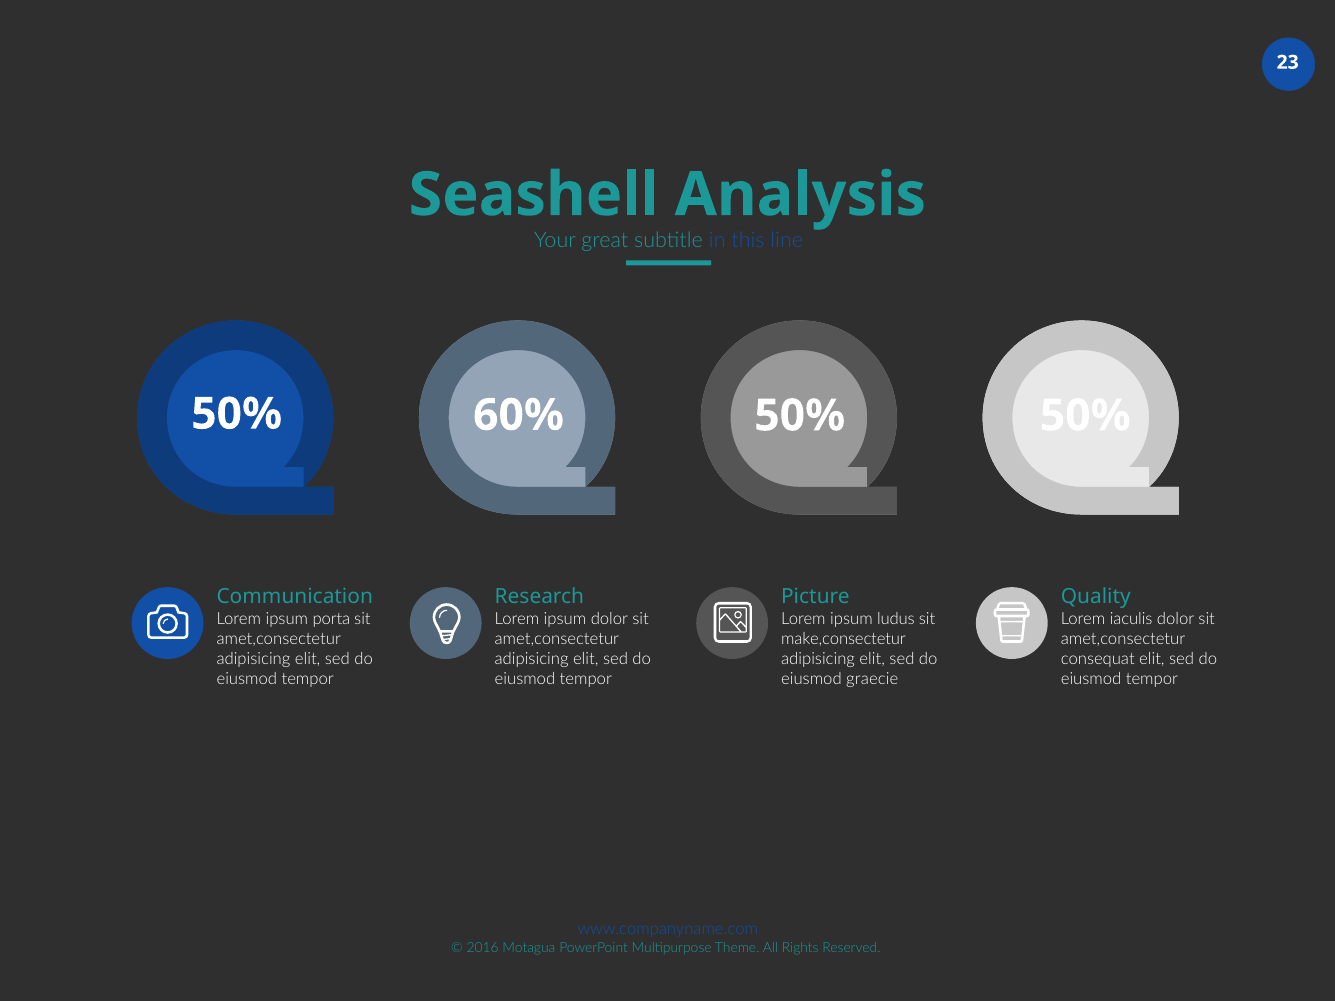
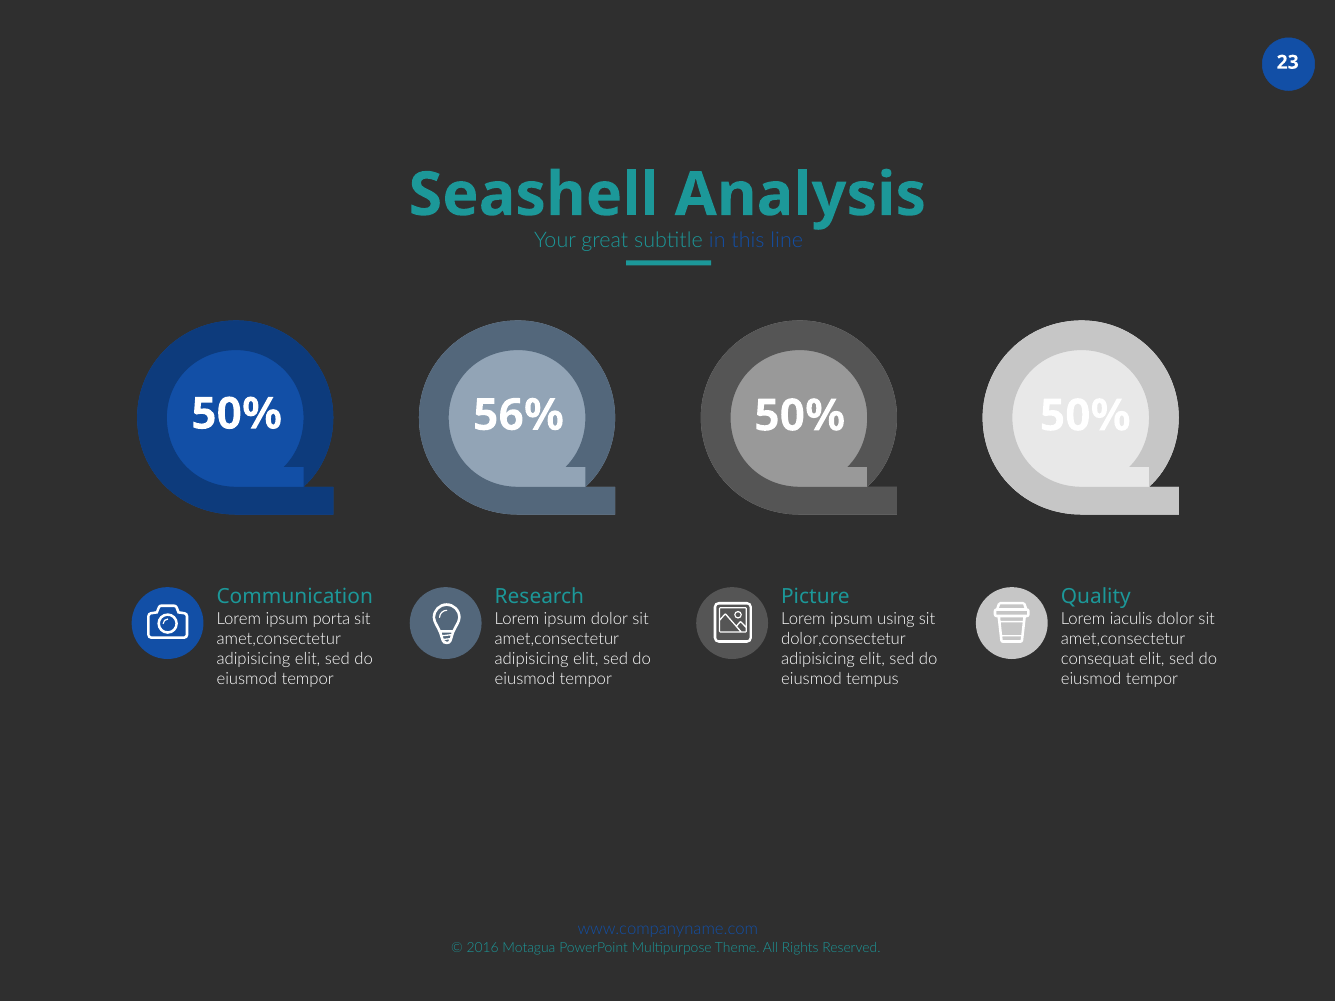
60%: 60% -> 56%
ludus: ludus -> using
make,consectetur: make,consectetur -> dolor,consectetur
graecie: graecie -> tempus
